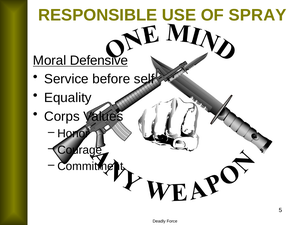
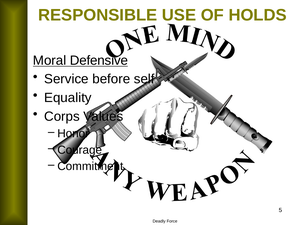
SPRAY: SPRAY -> HOLDS
